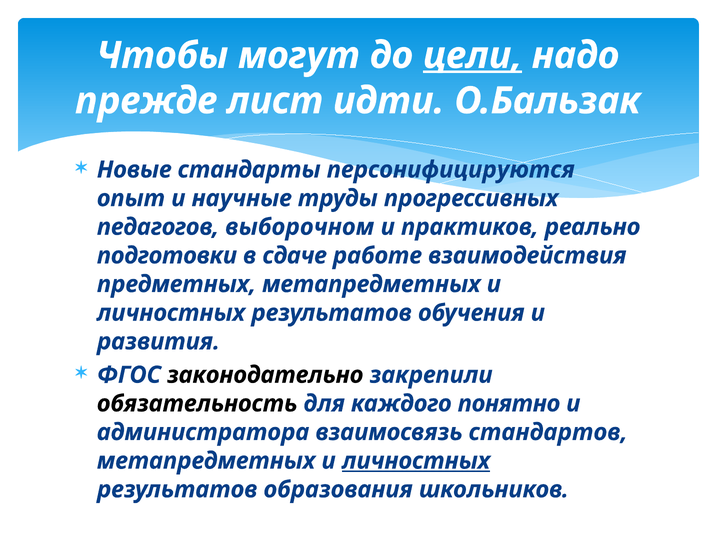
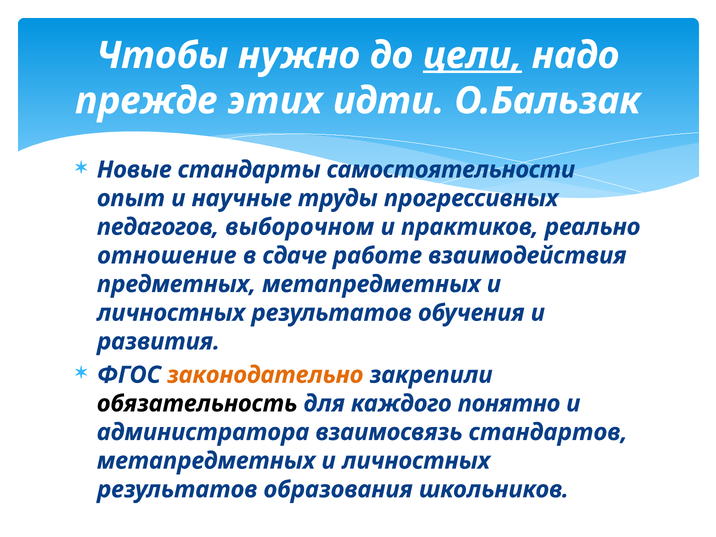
могут: могут -> нужно
лист: лист -> этих
персонифицируются: персонифицируются -> самостоятельности
подготовки: подготовки -> отношение
законодательно colour: black -> orange
личностных at (416, 461) underline: present -> none
